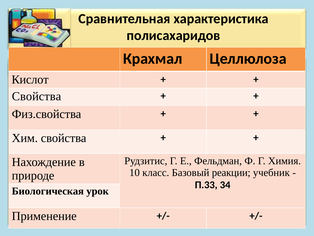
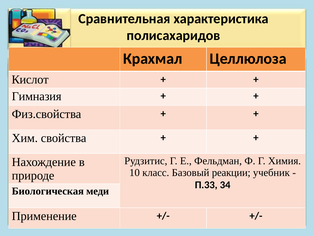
Свойства at (37, 96): Свойства -> Гимназия
урок: урок -> меди
